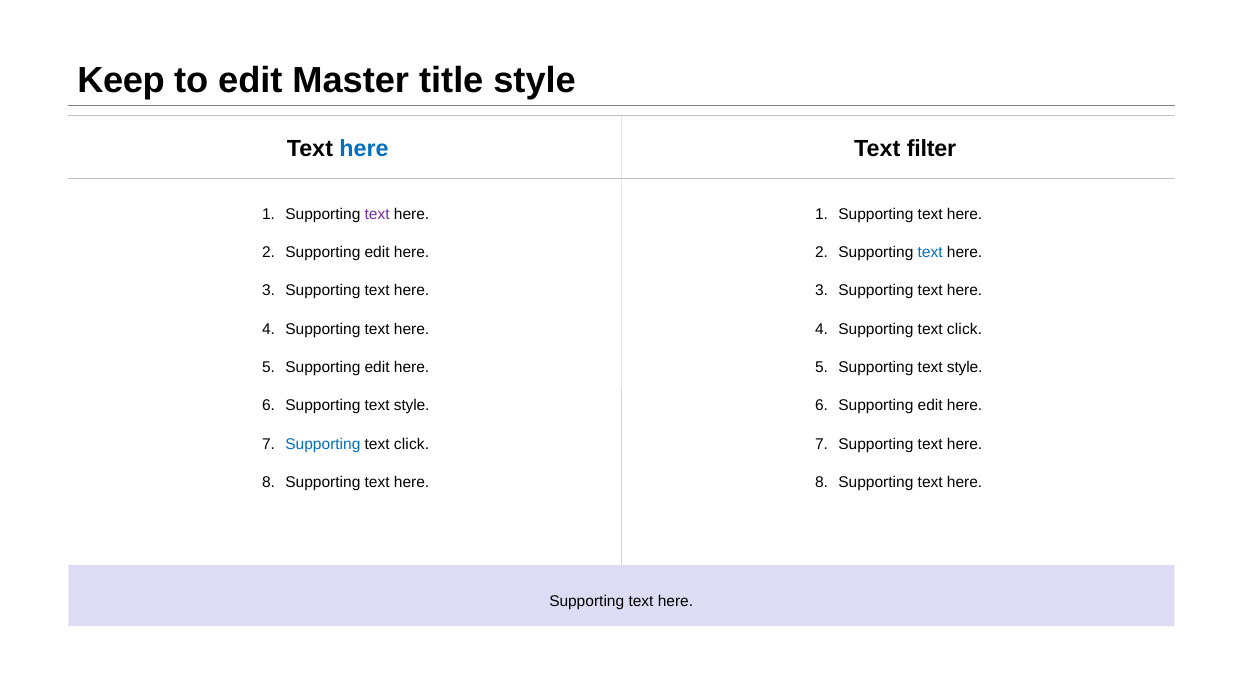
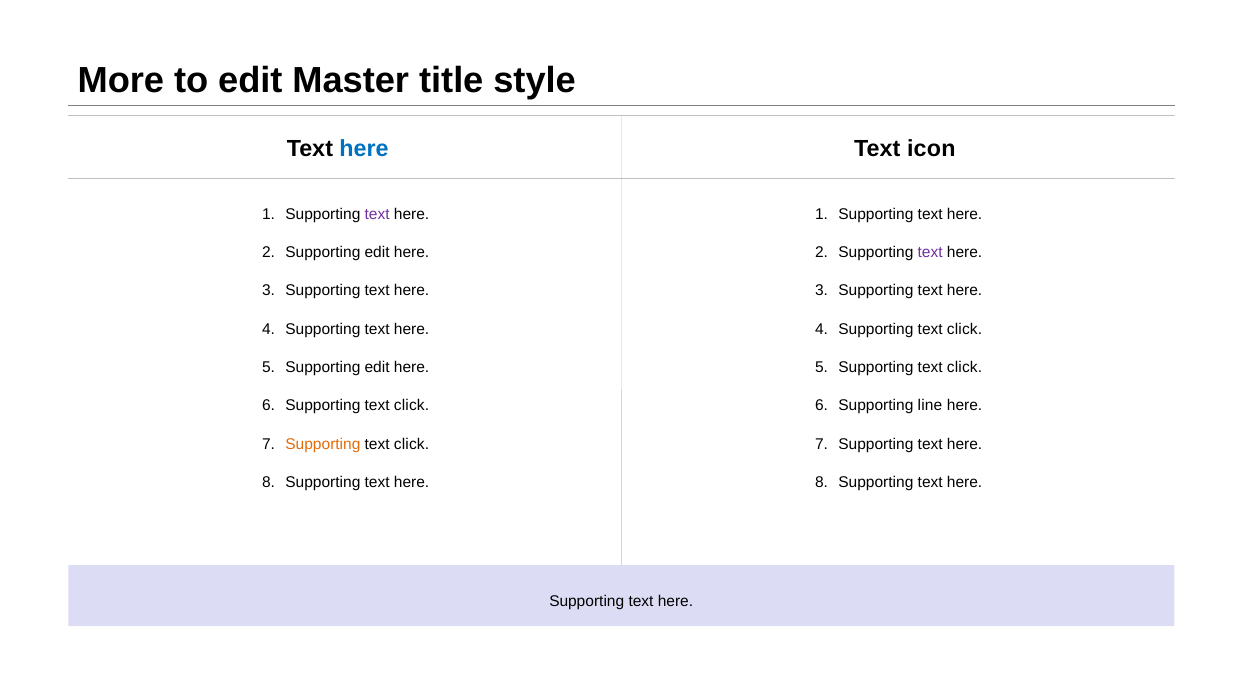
Keep: Keep -> More
filter: filter -> icon
text at (930, 252) colour: blue -> purple
style at (965, 367): style -> click
style at (412, 406): style -> click
edit at (930, 406): edit -> line
Supporting at (323, 444) colour: blue -> orange
